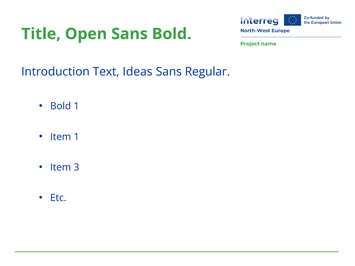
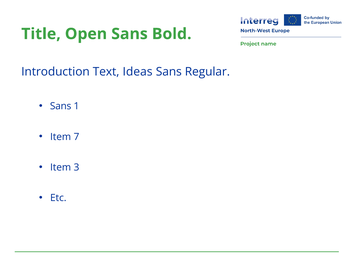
Bold at (61, 106): Bold -> Sans
Item 1: 1 -> 7
